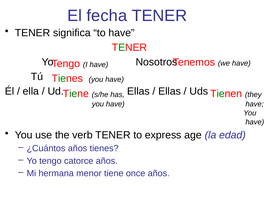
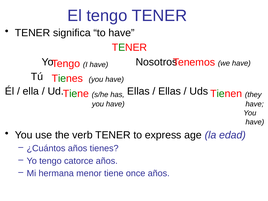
El fecha: fecha -> tengo
